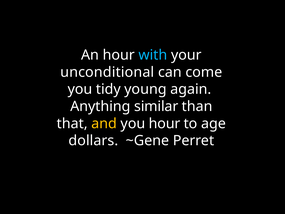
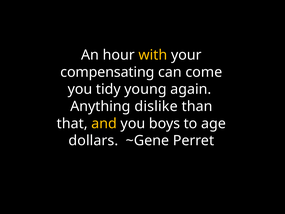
with colour: light blue -> yellow
unconditional: unconditional -> compensating
similar: similar -> dislike
you hour: hour -> boys
